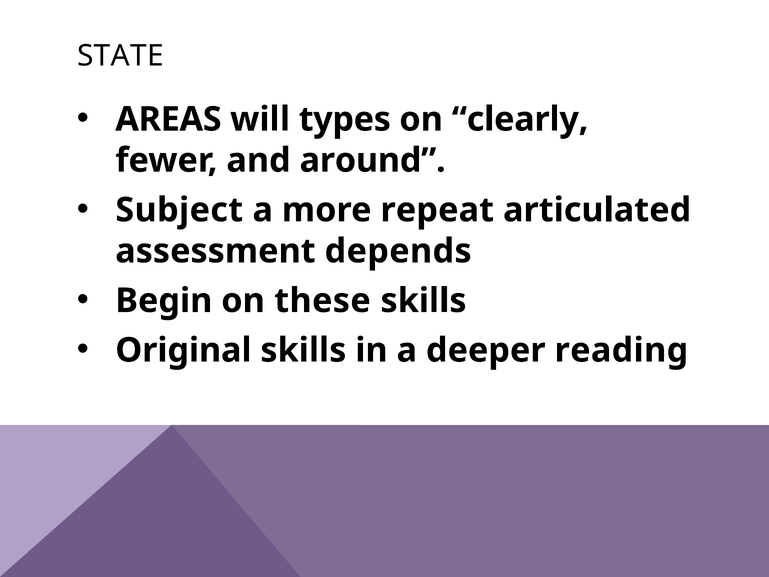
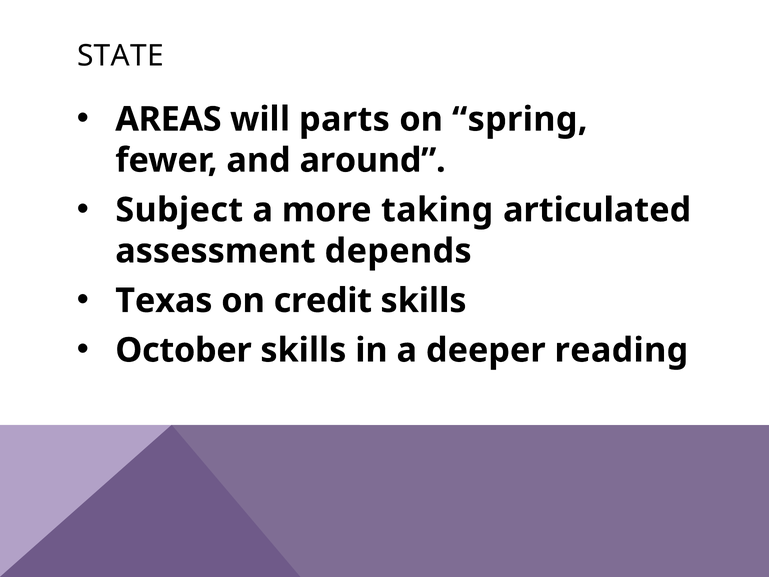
types: types -> parts
clearly: clearly -> spring
repeat: repeat -> taking
Begin: Begin -> Texas
these: these -> credit
Original: Original -> October
